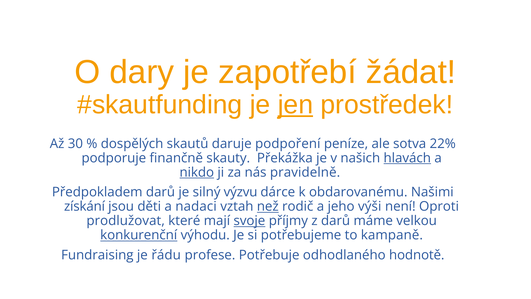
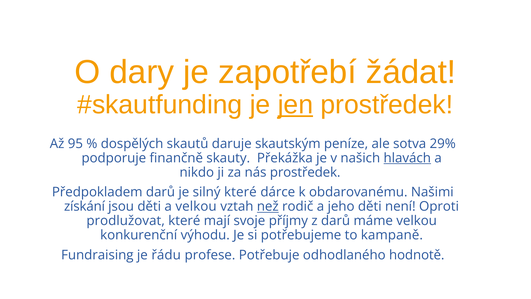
30: 30 -> 95
podpoření: podpoření -> skautským
22%: 22% -> 29%
nikdo underline: present -> none
nás pravidelně: pravidelně -> prostředek
silný výzvu: výzvu -> které
a nadaci: nadaci -> velkou
jeho výši: výši -> děti
svoje underline: present -> none
konkurenční underline: present -> none
